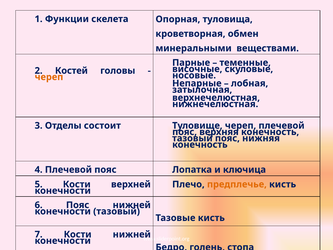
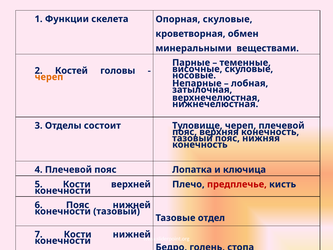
Опорная туловища: туловища -> скуловые
предплечье colour: orange -> red
Тазовые кисть: кисть -> отдел
